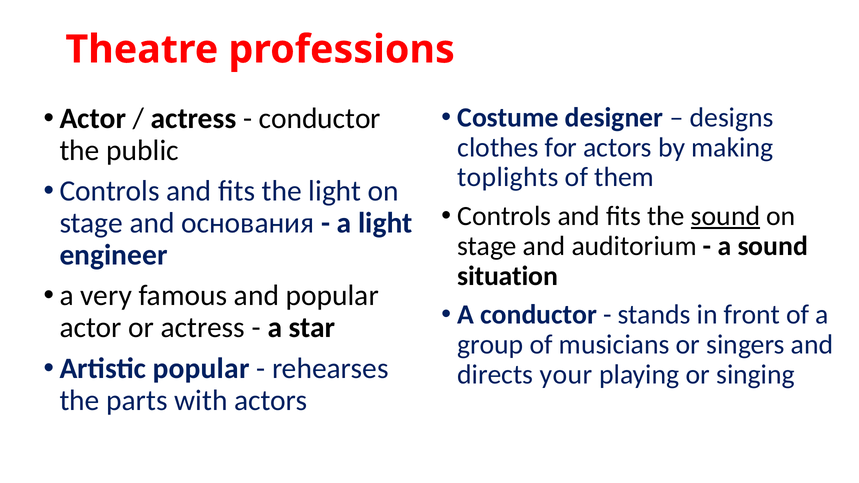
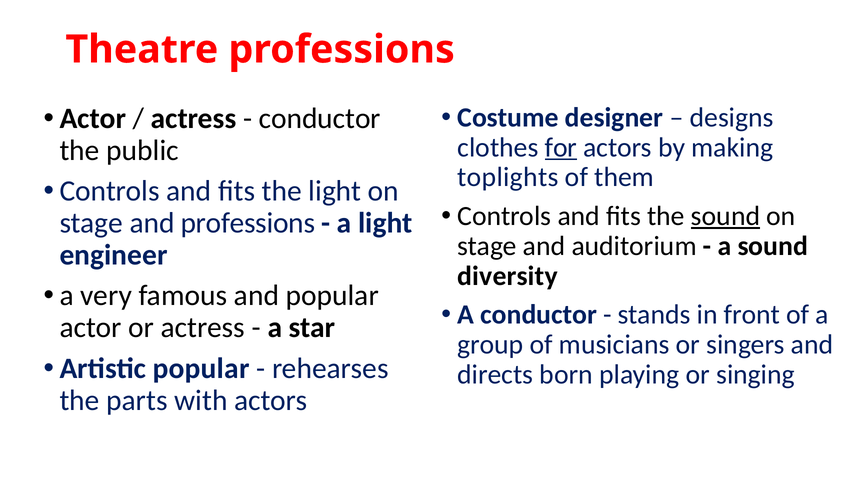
for underline: none -> present
and основания: основания -> professions
situation: situation -> diversity
your: your -> born
